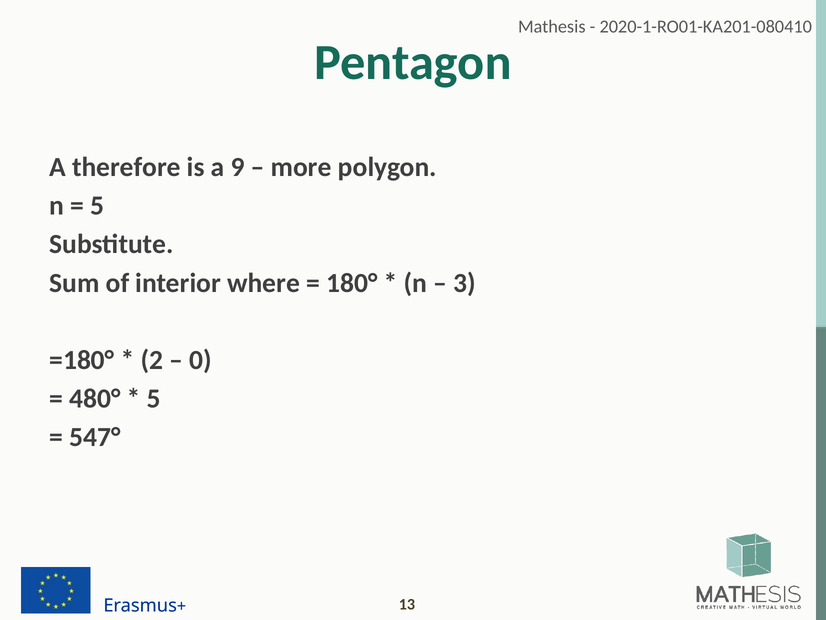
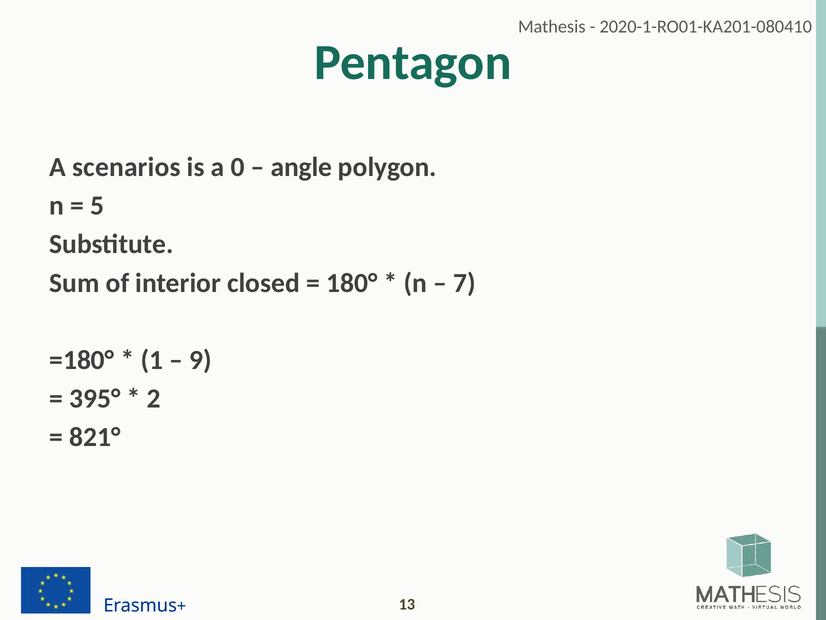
therefore: therefore -> scenarios
9: 9 -> 0
more: more -> angle
where: where -> closed
3: 3 -> 7
2: 2 -> 1
0: 0 -> 9
480°: 480° -> 395°
5 at (154, 398): 5 -> 2
547°: 547° -> 821°
